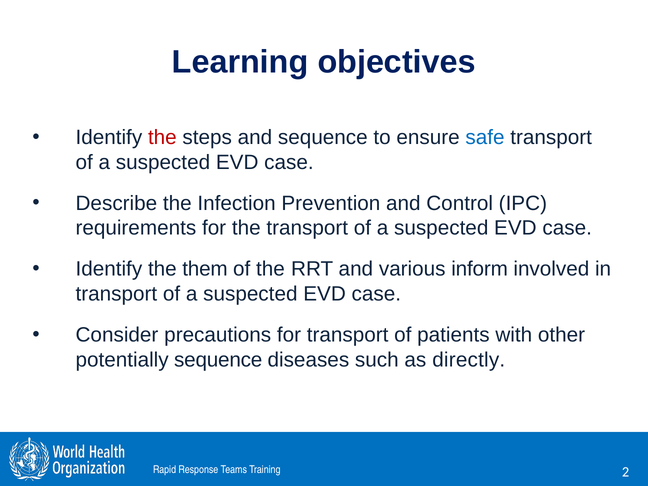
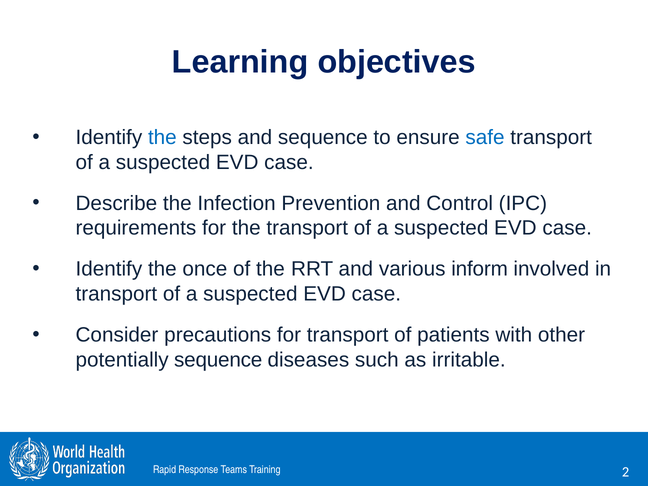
the at (162, 137) colour: red -> blue
them: them -> once
directly: directly -> irritable
